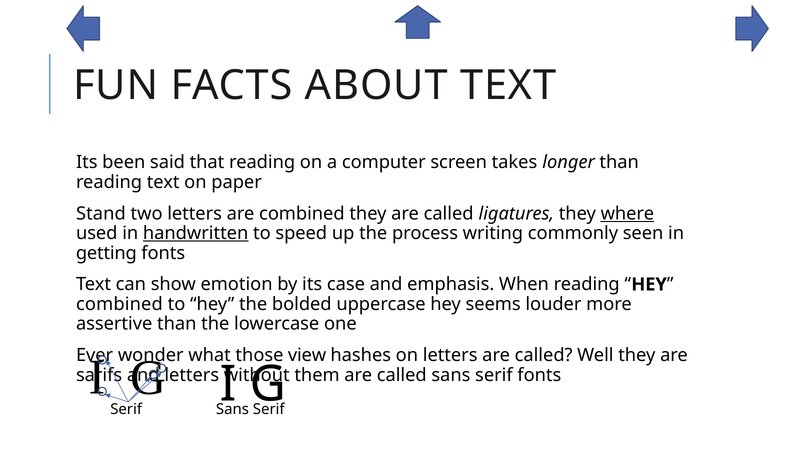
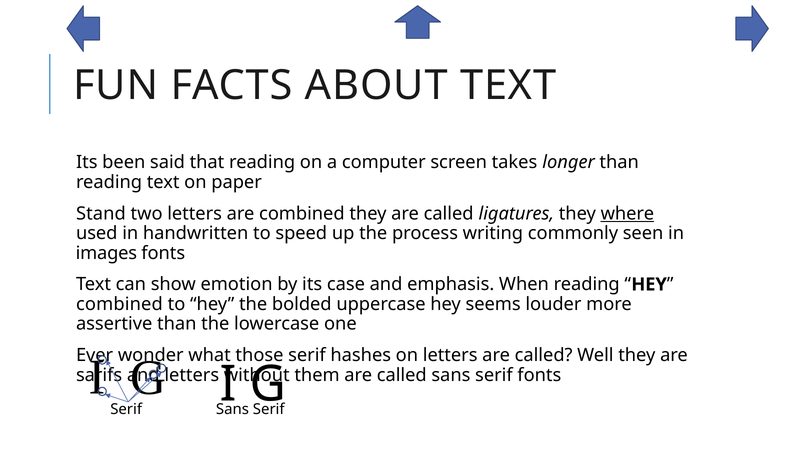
handwritten underline: present -> none
getting: getting -> images
those view: view -> serif
